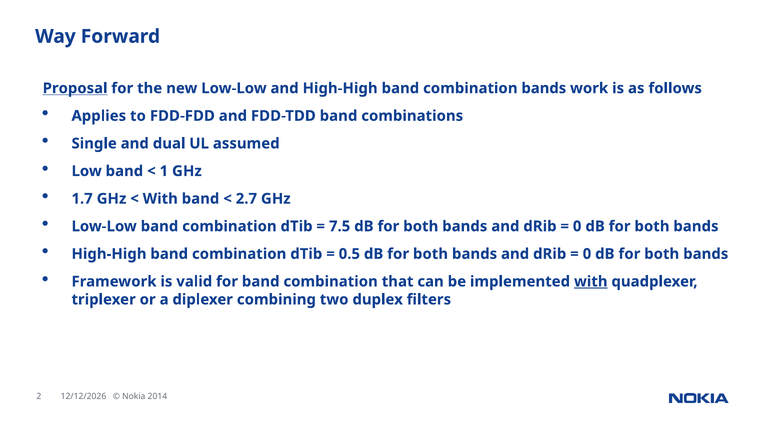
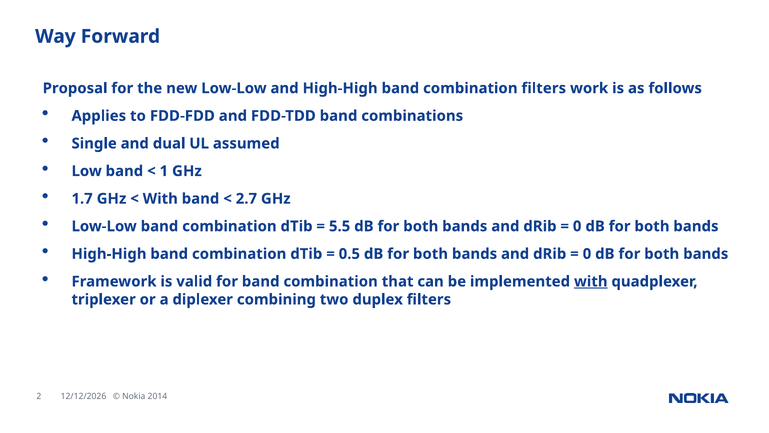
Proposal underline: present -> none
combination bands: bands -> filters
7.5: 7.5 -> 5.5
